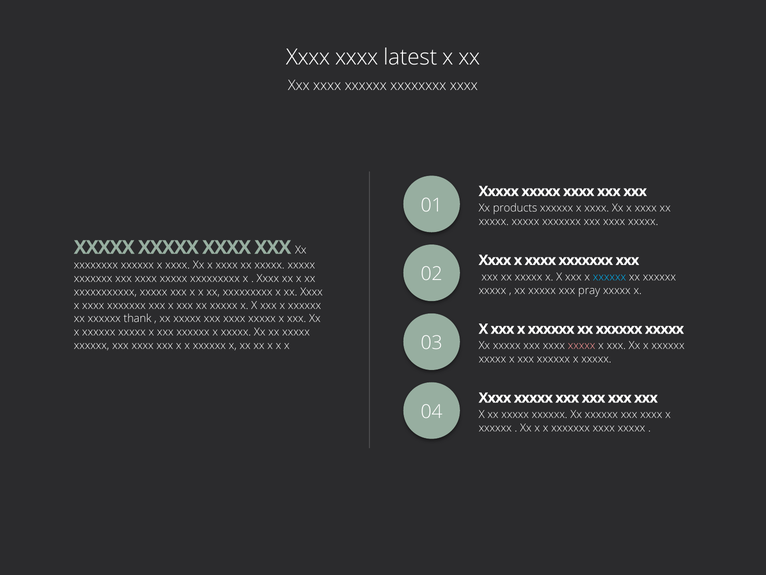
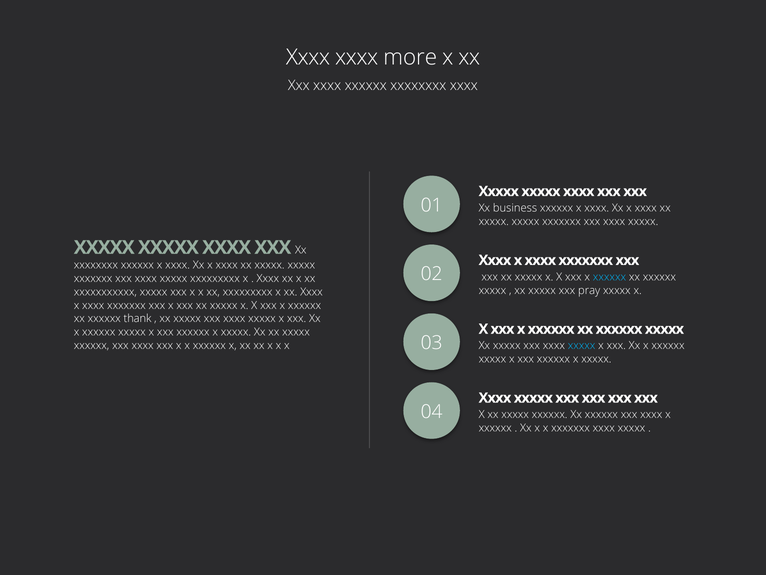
latest: latest -> more
products: products -> business
xxxxx at (582, 345) colour: pink -> light blue
